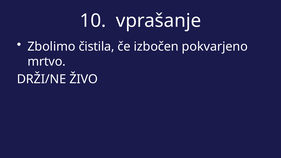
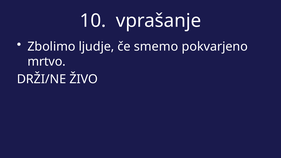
čistila: čistila -> ljudje
izbočen: izbočen -> smemo
